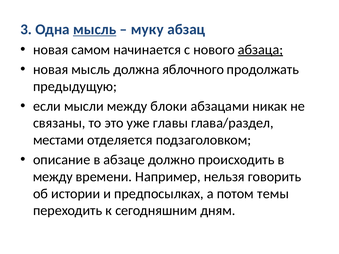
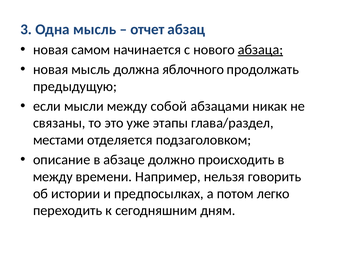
мысль at (95, 29) underline: present -> none
муку: муку -> отчет
блоки: блоки -> собой
главы: главы -> этапы
темы: темы -> легко
